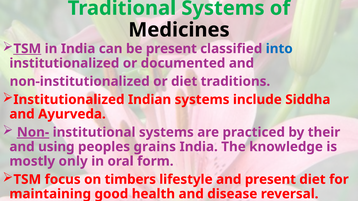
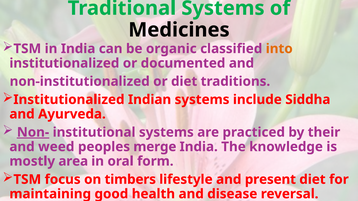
TSM at (27, 49) underline: present -> none
be present: present -> organic
into colour: blue -> orange
using: using -> weed
grains: grains -> merge
only: only -> area
